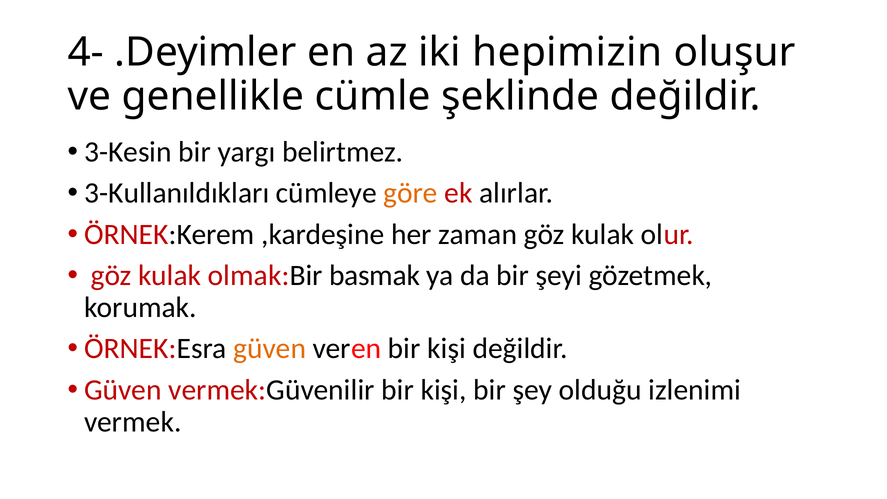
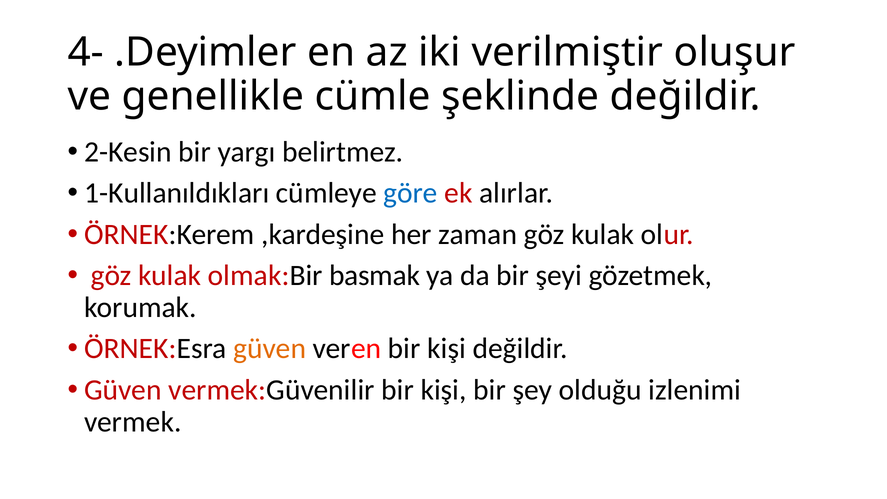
hepimizin: hepimizin -> verilmiştir
3-Kesin: 3-Kesin -> 2-Kesin
3-Kullanıldıkları: 3-Kullanıldıkları -> 1-Kullanıldıkları
göre colour: orange -> blue
